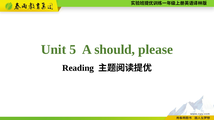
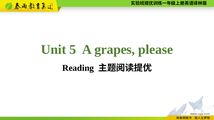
should: should -> grapes
